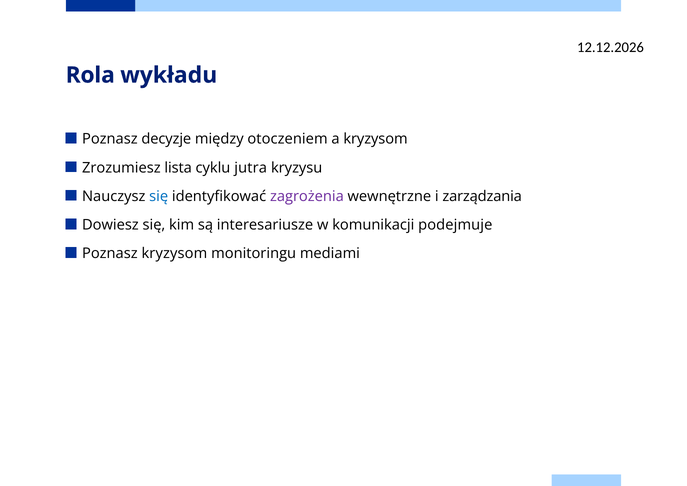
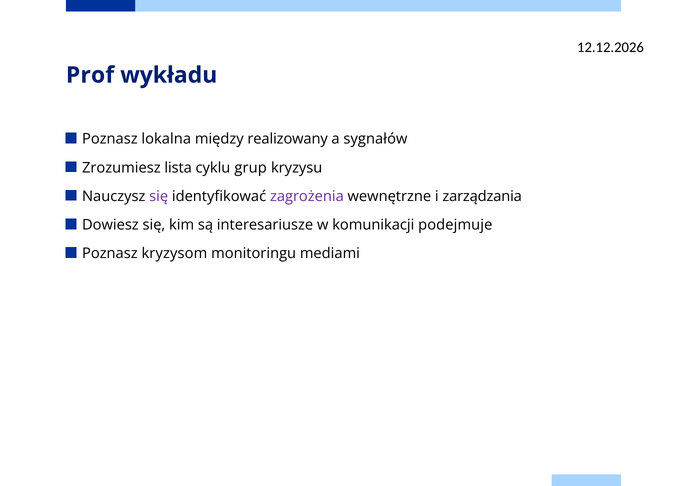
Rola: Rola -> Prof
decyzje: decyzje -> lokalna
otoczeniem: otoczeniem -> realizowany
a kryzysom: kryzysom -> sygnałów
jutra: jutra -> grup
się at (159, 196) colour: blue -> purple
